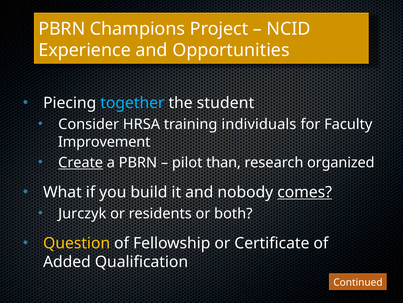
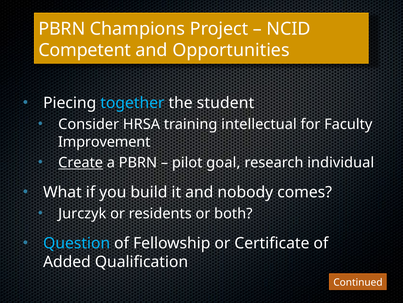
Experience: Experience -> Competent
individuals: individuals -> intellectual
than: than -> goal
organized: organized -> individual
comes underline: present -> none
Question colour: yellow -> light blue
